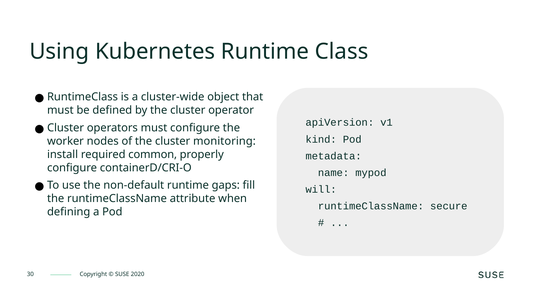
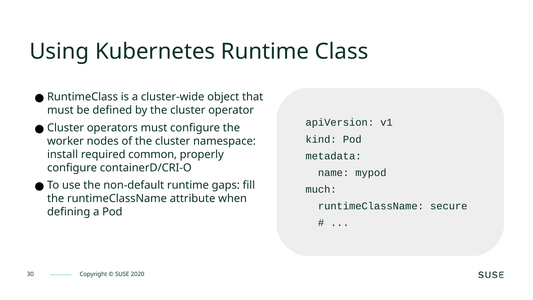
monitoring: monitoring -> namespace
will: will -> much
